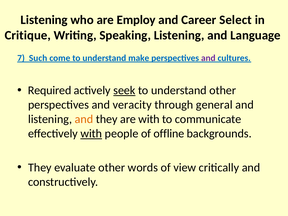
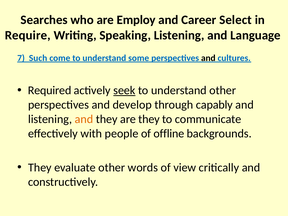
Listening at (44, 20): Listening -> Searches
Critique: Critique -> Require
make: make -> some
and at (208, 58) colour: purple -> black
veracity: veracity -> develop
general: general -> capably
are with: with -> they
with at (91, 134) underline: present -> none
